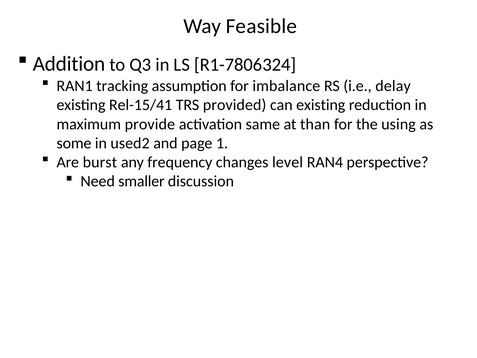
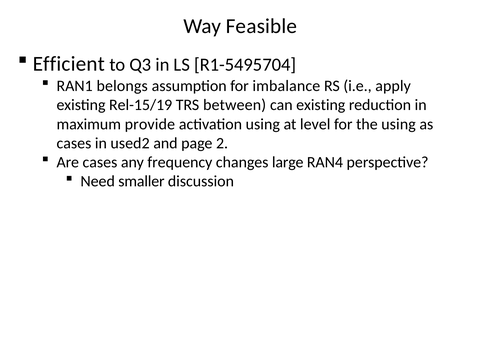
Addition: Addition -> Efficient
R1-7806324: R1-7806324 -> R1-5495704
tracking: tracking -> belongs
delay: delay -> apply
Rel-15/41: Rel-15/41 -> Rel-15/19
provided: provided -> between
activation same: same -> using
than: than -> level
some at (74, 143): some -> cases
1: 1 -> 2
Are burst: burst -> cases
level: level -> large
